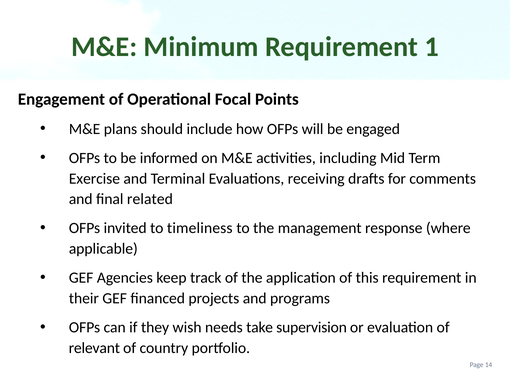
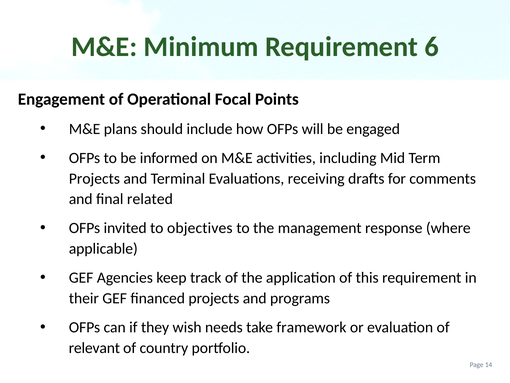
1: 1 -> 6
Exercise at (94, 178): Exercise -> Projects
timeliness: timeliness -> objectives
supervision: supervision -> framework
